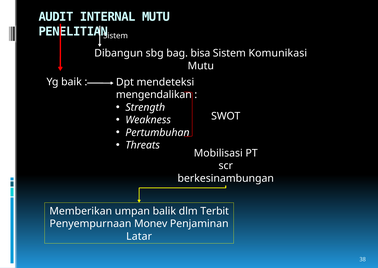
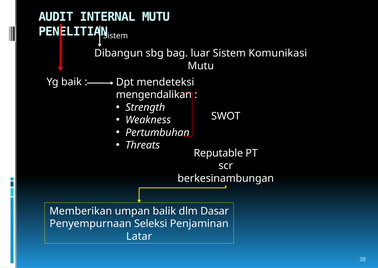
bisa: bisa -> luar
Mobilisasi: Mobilisasi -> Reputable
Terbit: Terbit -> Dasar
Monev: Monev -> Seleksi
